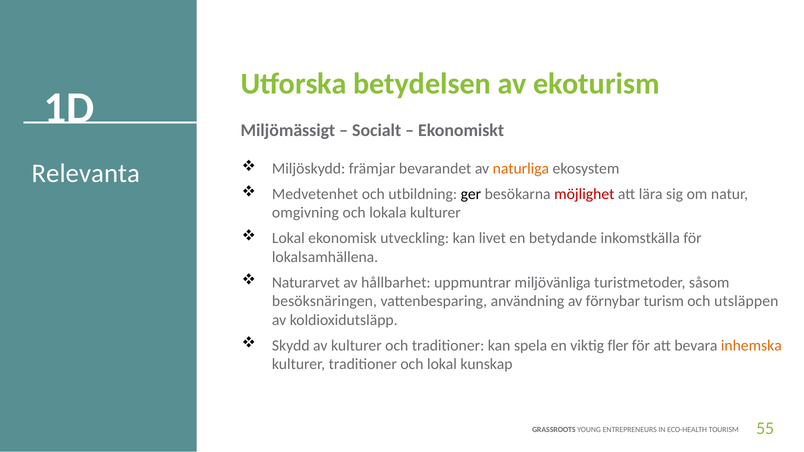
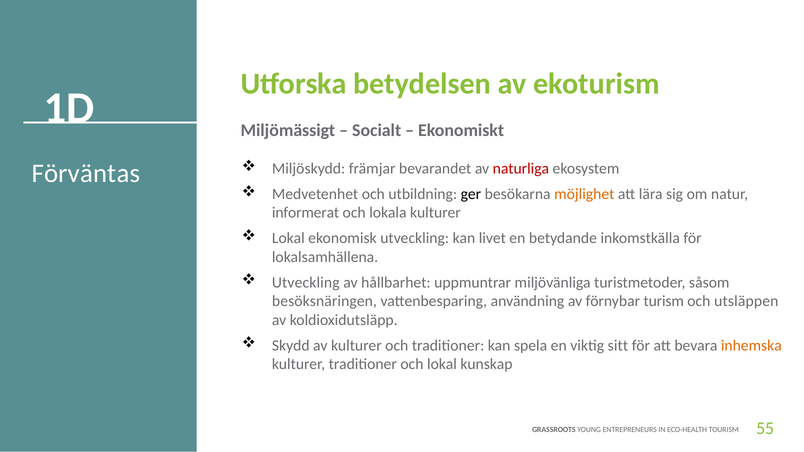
naturliga colour: orange -> red
Relevanta: Relevanta -> Förväntas
möjlighet colour: red -> orange
omgivning: omgivning -> informerat
Naturarvet at (306, 283): Naturarvet -> Utveckling
fler: fler -> sitt
